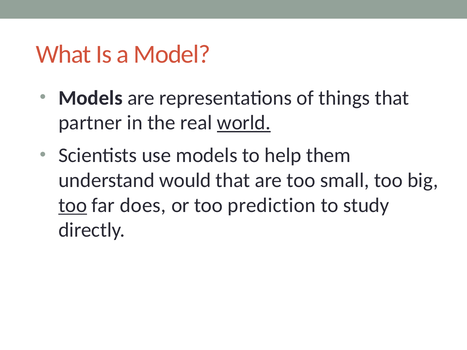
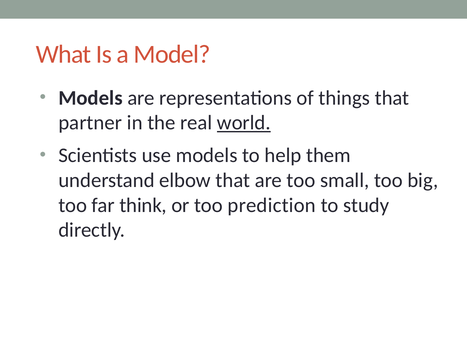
would: would -> elbow
too at (73, 205) underline: present -> none
does: does -> think
